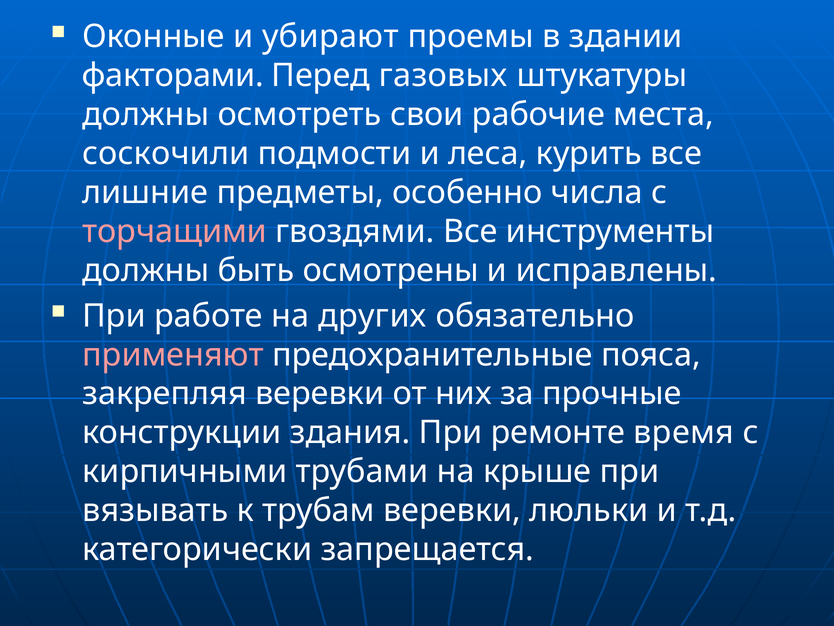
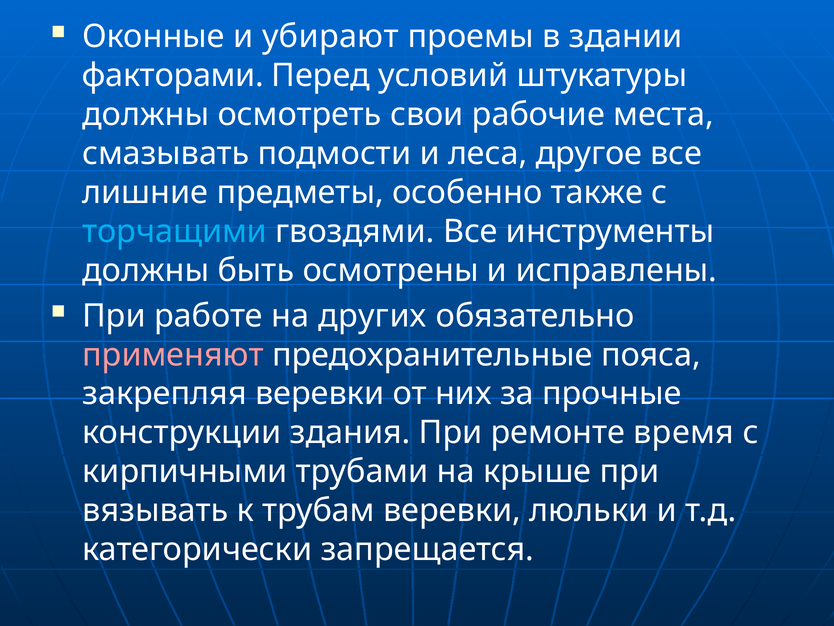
газовых: газовых -> условий
соскочили: соскочили -> смазывать
курить: курить -> другое
числа: числа -> также
торчащими colour: pink -> light blue
